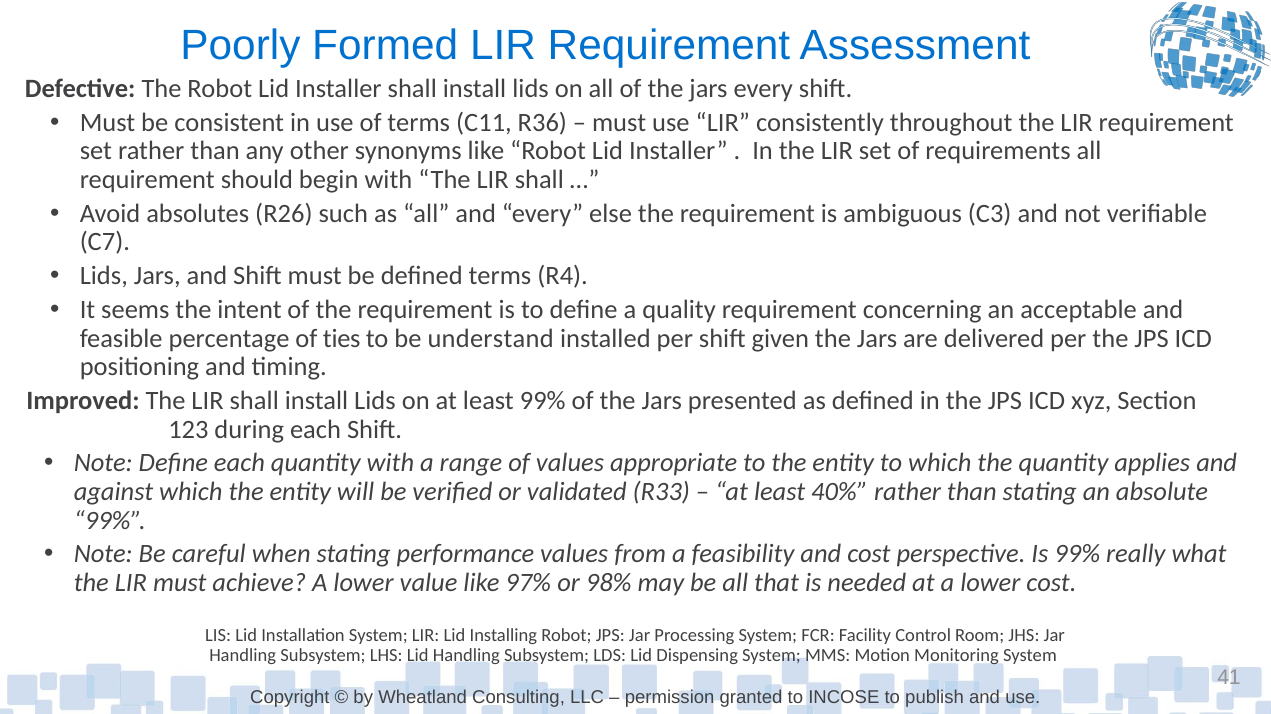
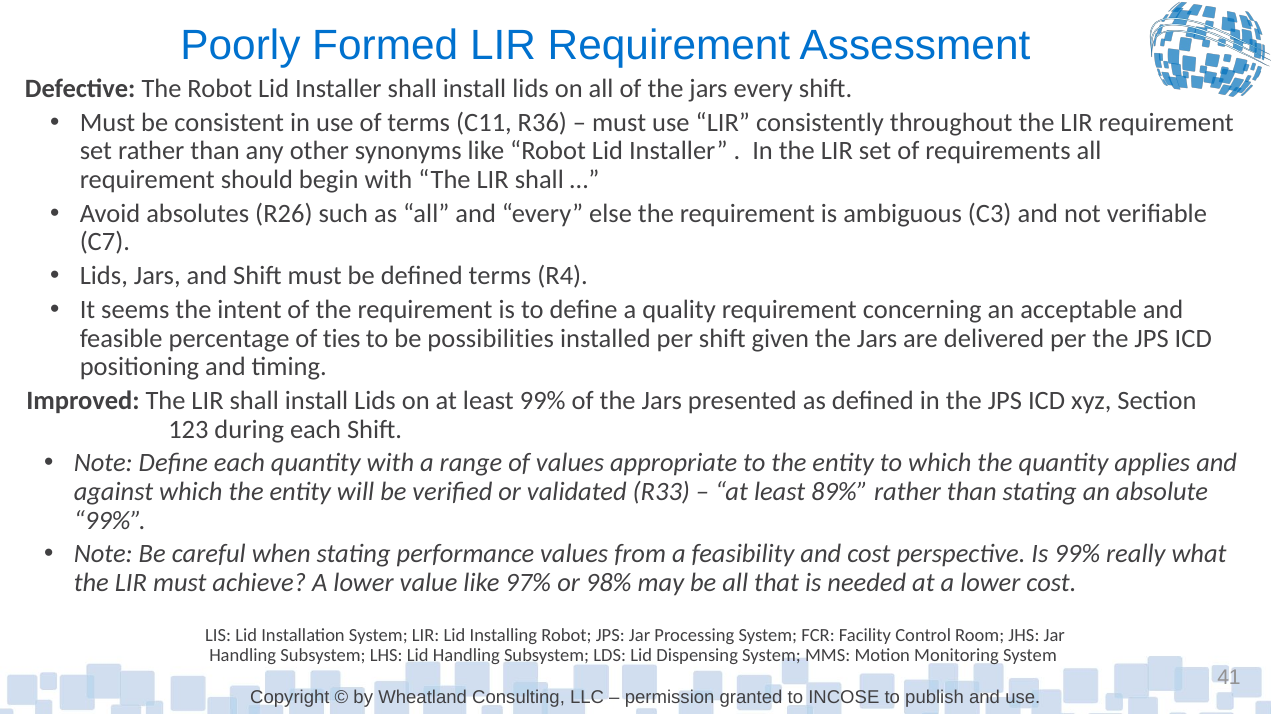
understand: understand -> possibilities
40%: 40% -> 89%
